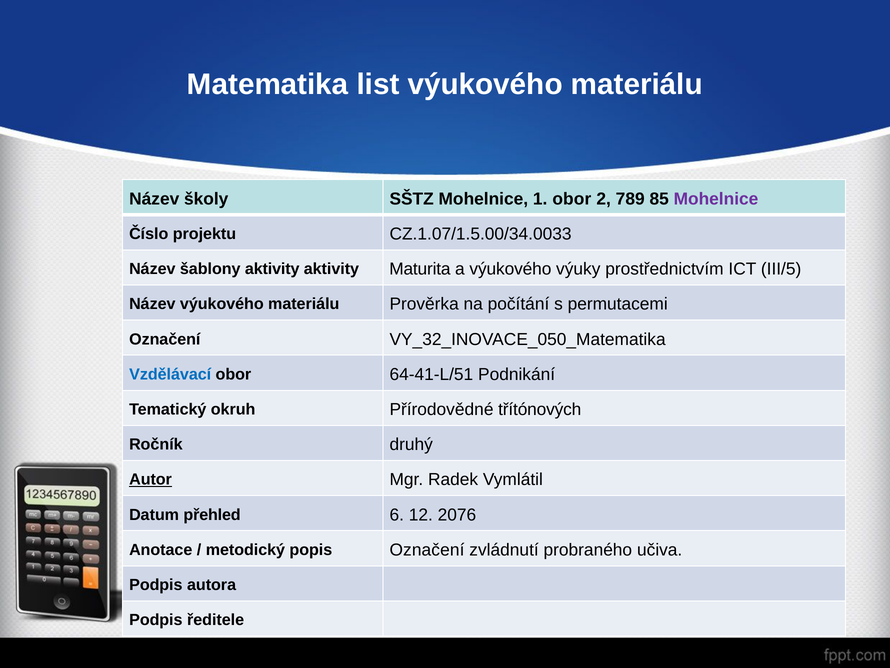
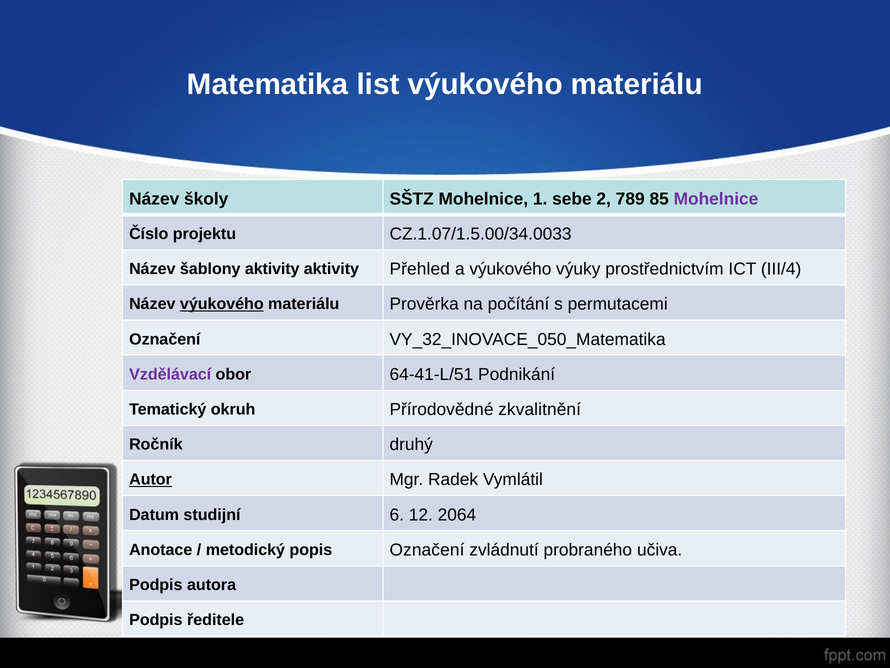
1 obor: obor -> sebe
Maturita: Maturita -> Přehled
III/5: III/5 -> III/4
výukového at (222, 304) underline: none -> present
Vzdělávací colour: blue -> purple
třítónových: třítónových -> zkvalitnění
přehled: přehled -> studijní
2076: 2076 -> 2064
